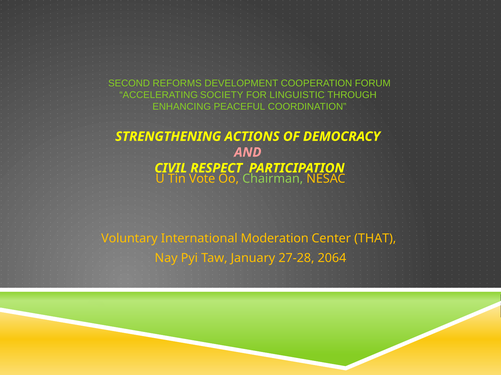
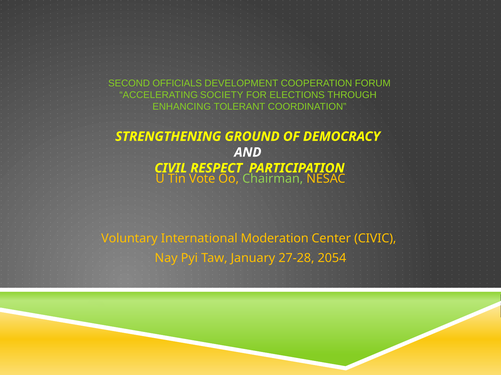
REFORMS: REFORMS -> OFFICIALS
LINGUISTIC: LINGUISTIC -> ELECTIONS
PEACEFUL: PEACEFUL -> TOLERANT
ACTIONS: ACTIONS -> GROUND
AND colour: pink -> white
THAT: THAT -> CIVIC
2064: 2064 -> 2054
